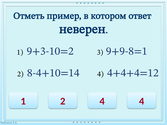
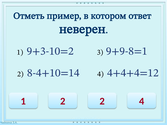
2 4: 4 -> 2
